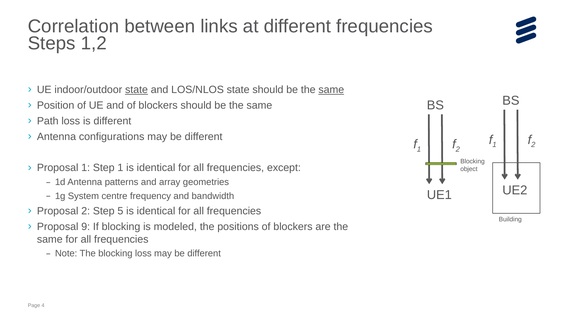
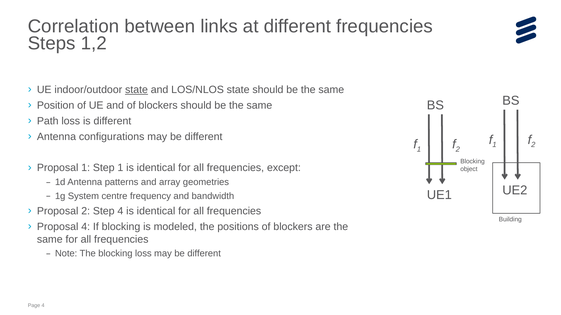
same at (331, 90) underline: present -> none
Step 5: 5 -> 4
Proposal 9: 9 -> 4
